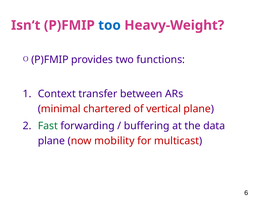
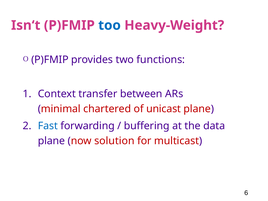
vertical: vertical -> unicast
Fast colour: green -> blue
mobility: mobility -> solution
